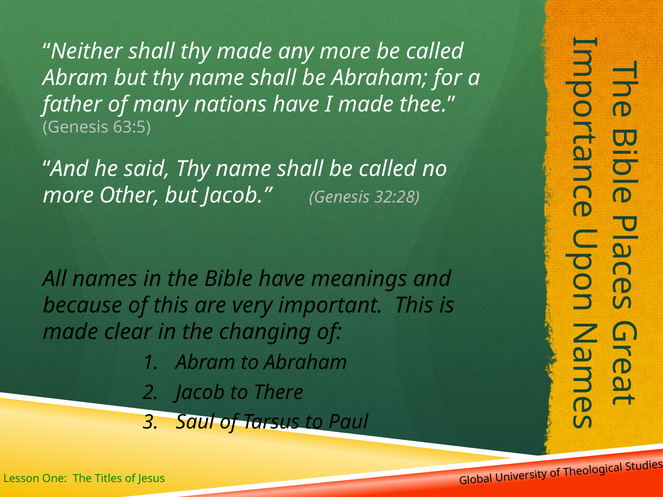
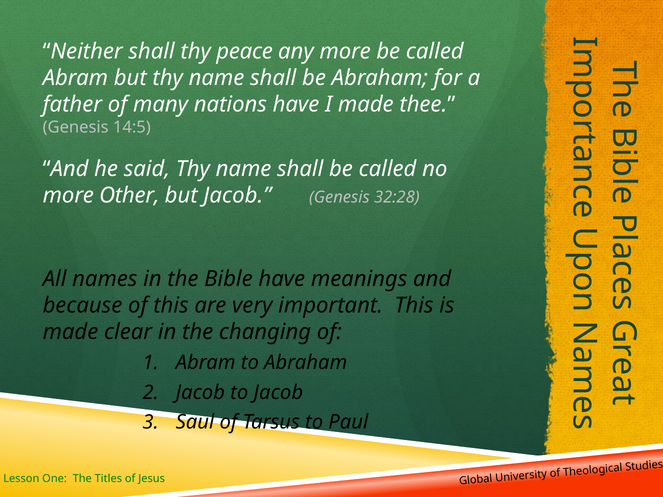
thy made: made -> peace
63:5: 63:5 -> 14:5
to There: There -> Jacob
